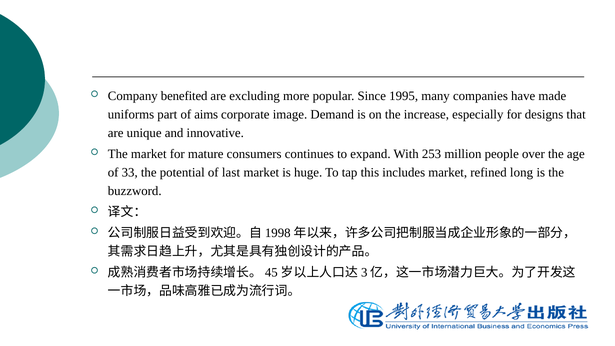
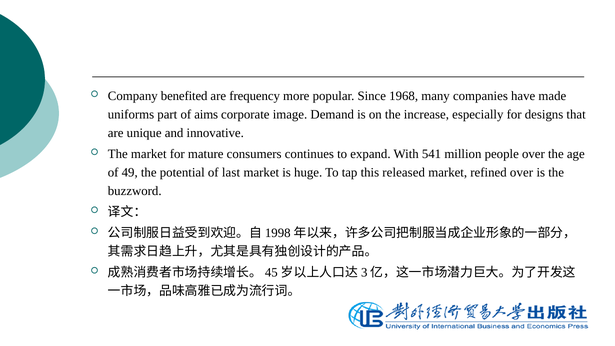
excluding: excluding -> frequency
1995: 1995 -> 1968
253: 253 -> 541
33: 33 -> 49
includes: includes -> released
refined long: long -> over
